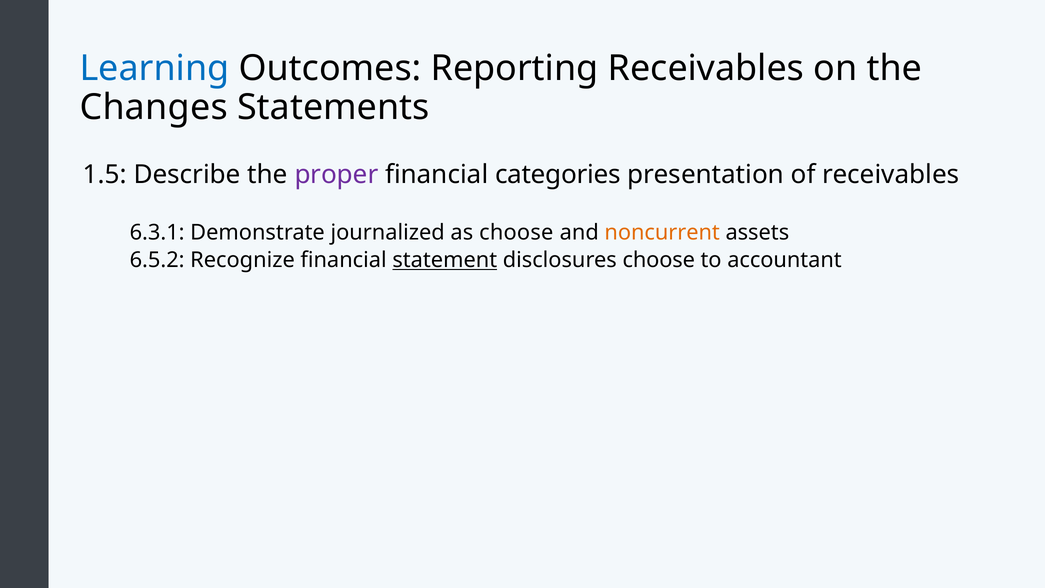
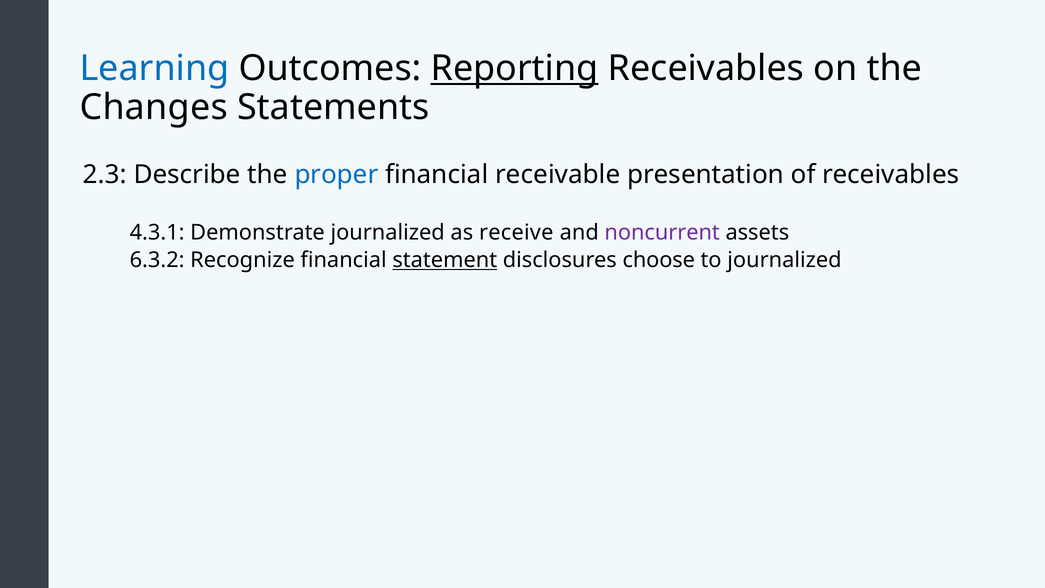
Reporting underline: none -> present
1.5: 1.5 -> 2.3
proper colour: purple -> blue
categories: categories -> receivable
6.3.1: 6.3.1 -> 4.3.1
as choose: choose -> receive
noncurrent colour: orange -> purple
6.5.2: 6.5.2 -> 6.3.2
to accountant: accountant -> journalized
